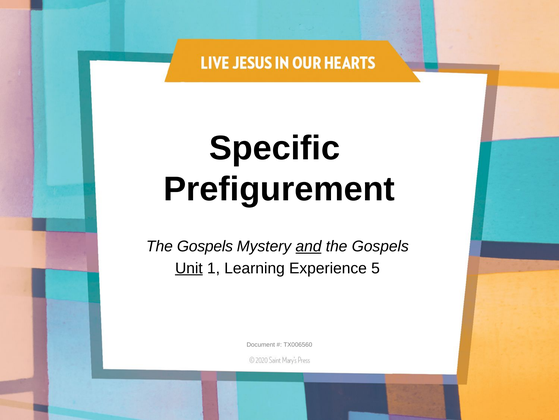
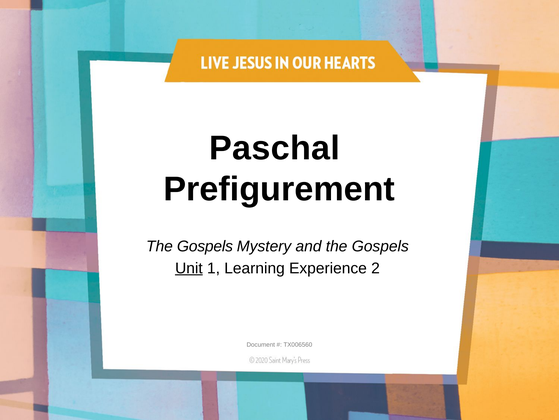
Specific: Specific -> Paschal
and underline: present -> none
5: 5 -> 2
